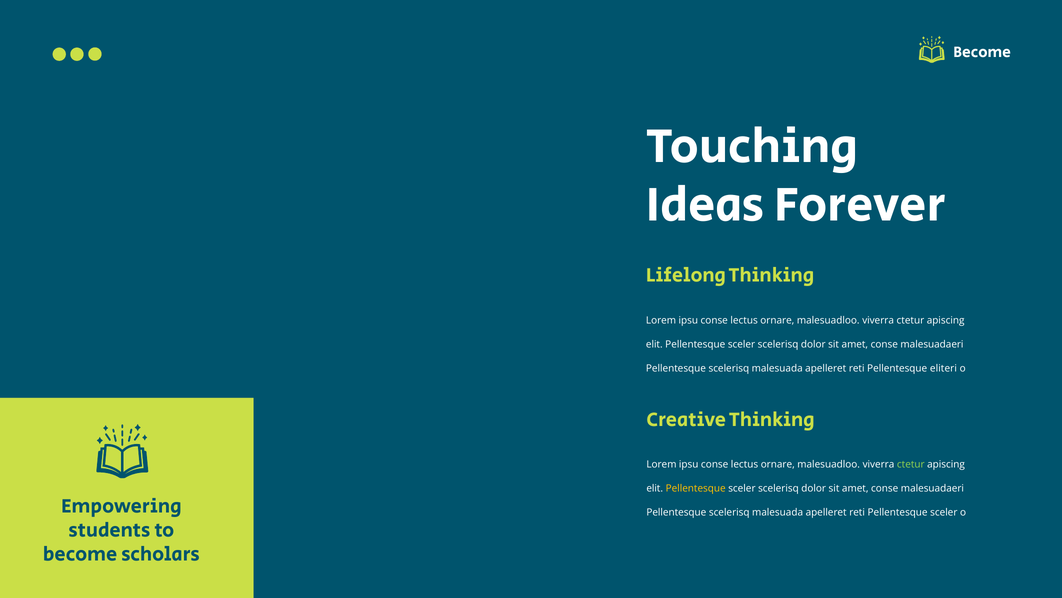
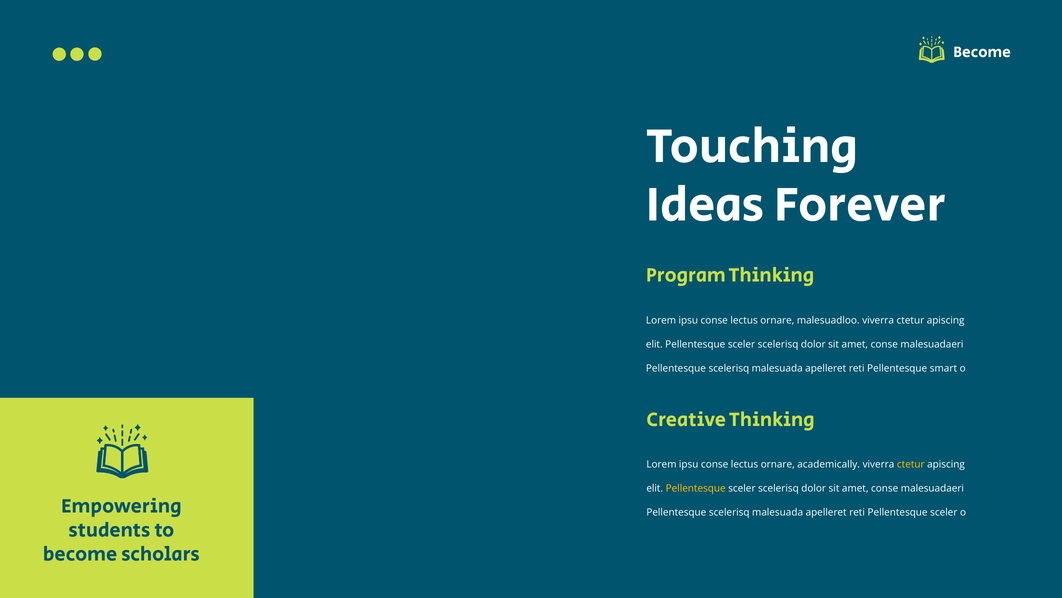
Lifelong: Lifelong -> Program
eliteri: eliteri -> smart
malesuadloo at (829, 464): malesuadloo -> academically
ctetur at (911, 464) colour: light green -> yellow
